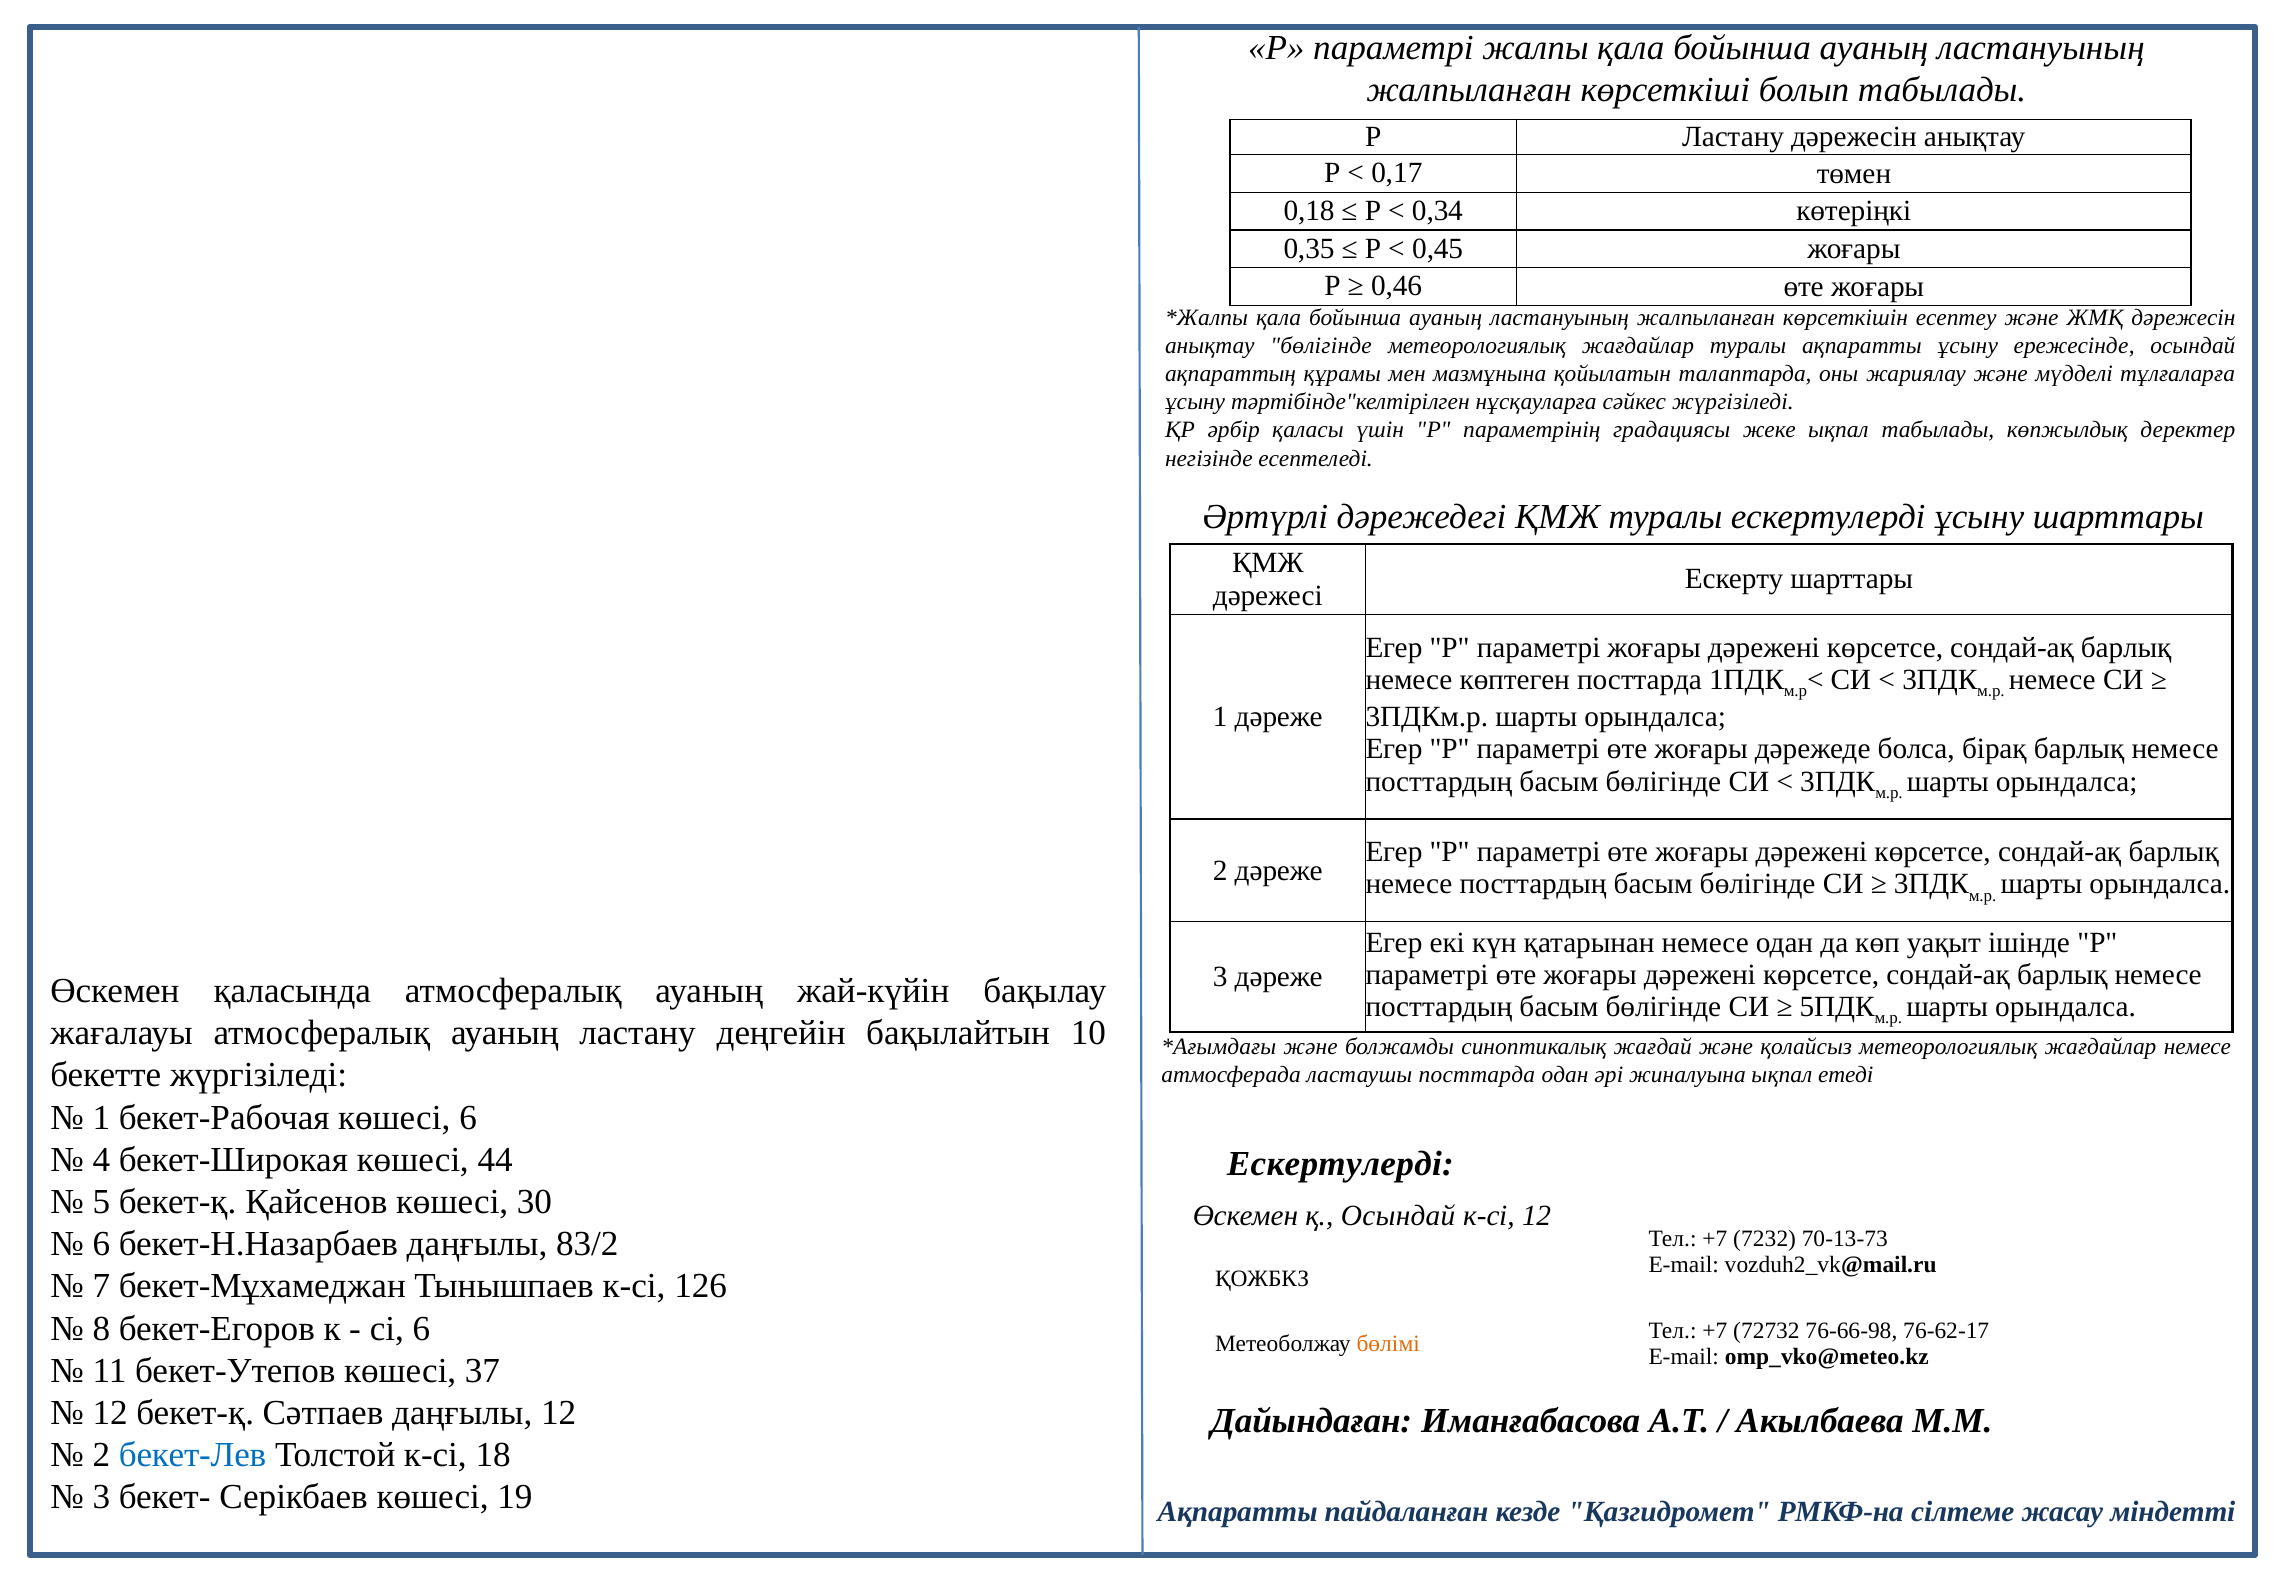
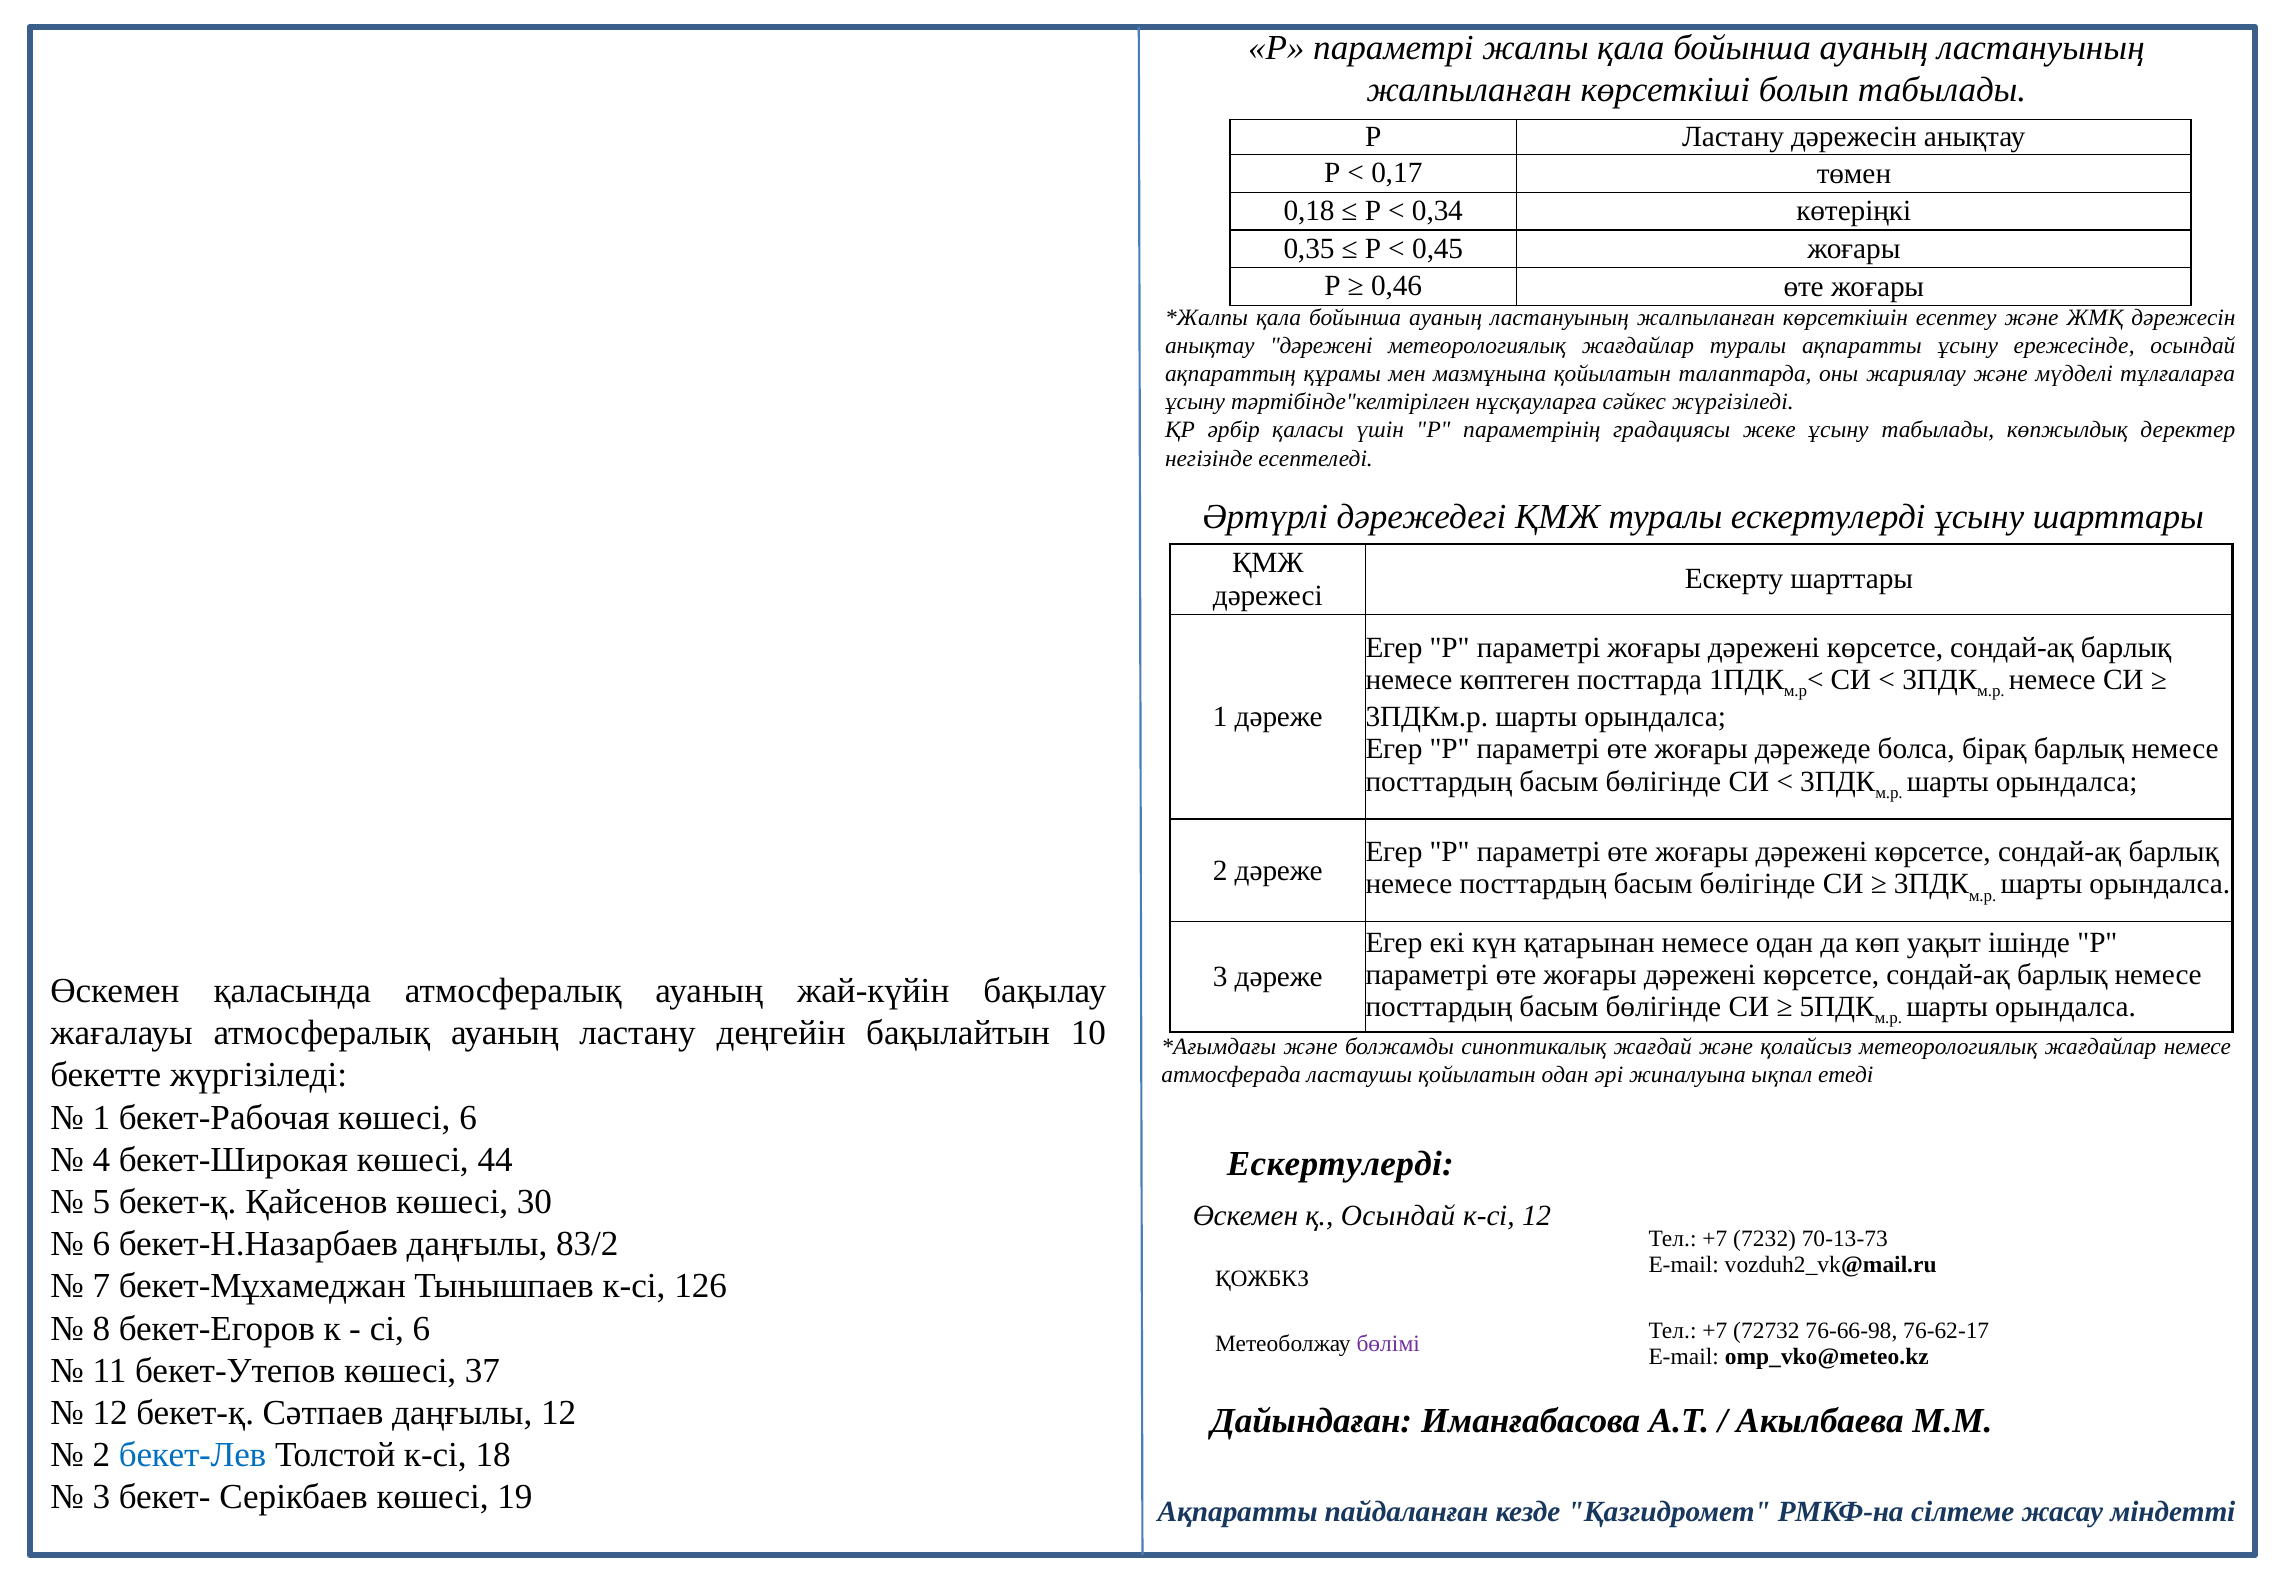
анықтау бөлігінде: бөлігінде -> дәрежені
жеке ықпал: ықпал -> ұсыну
ластаушы посттарда: посттарда -> қойылатын
бөлімі colour: orange -> purple
